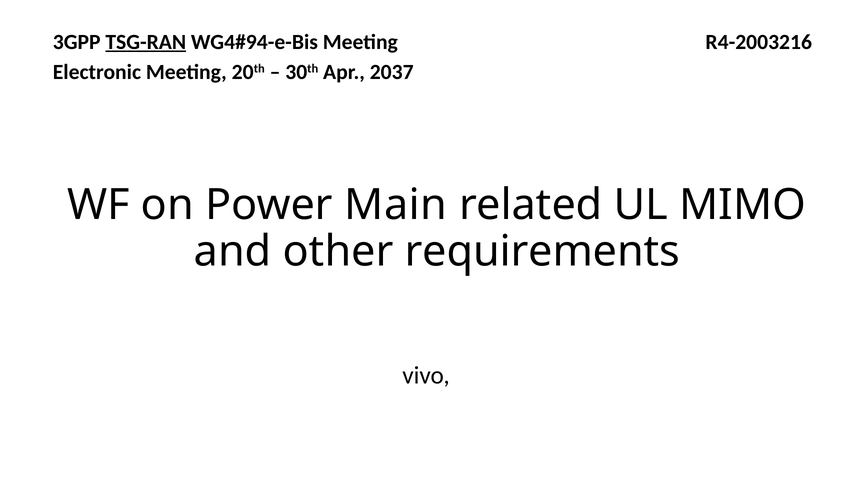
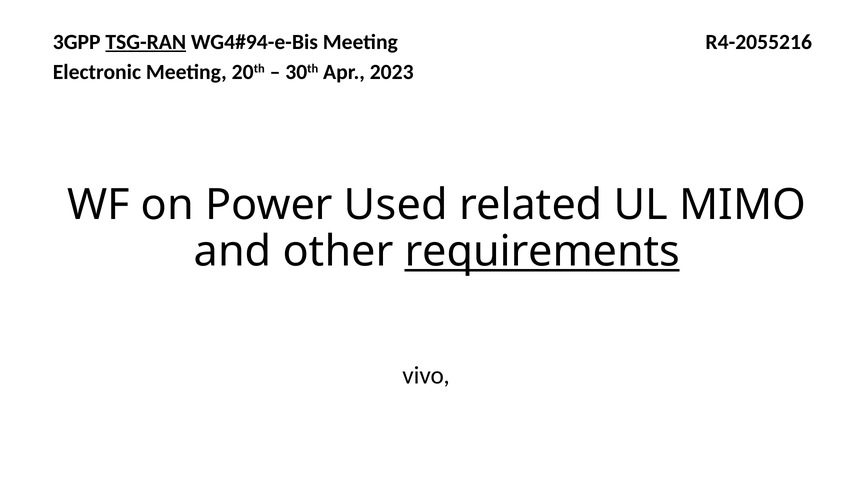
R4-2003216: R4-2003216 -> R4-2055216
2037: 2037 -> 2023
Main: Main -> Used
requirements underline: none -> present
